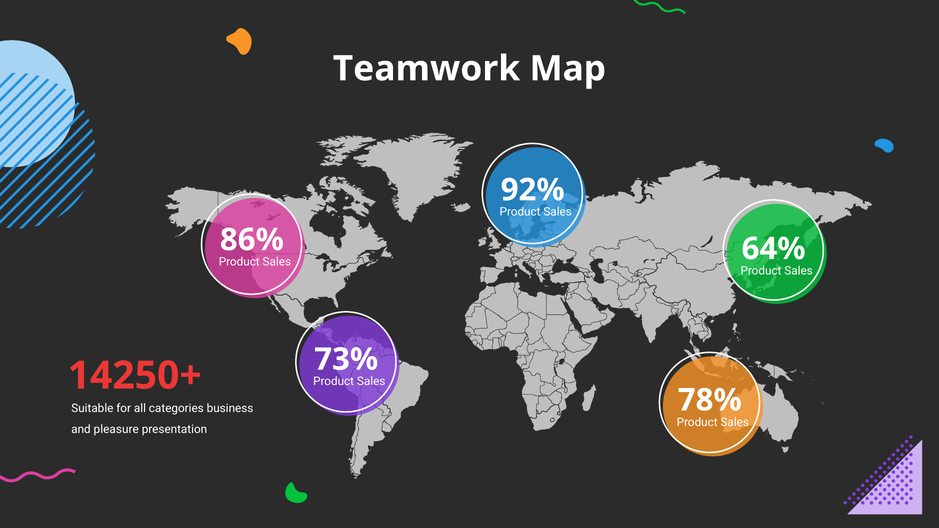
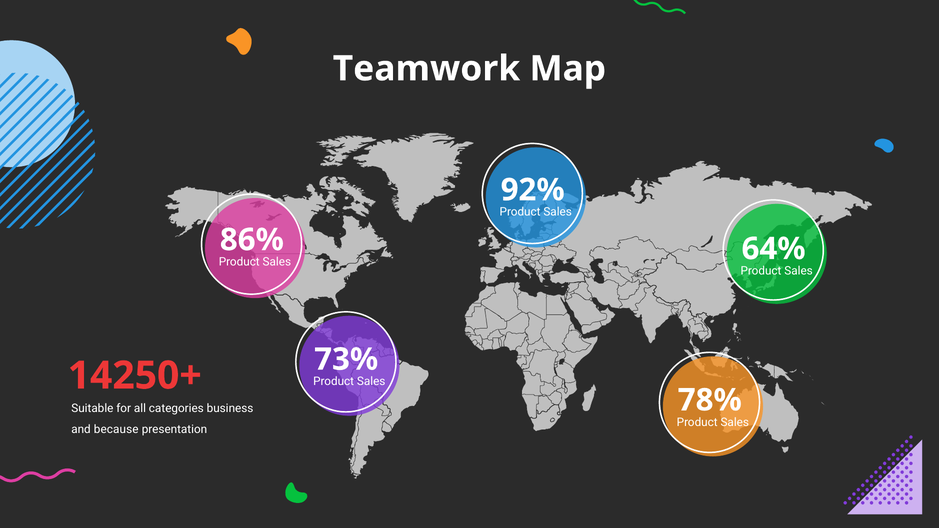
pleasure: pleasure -> because
